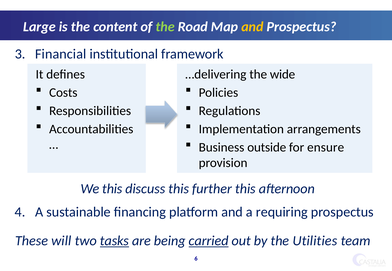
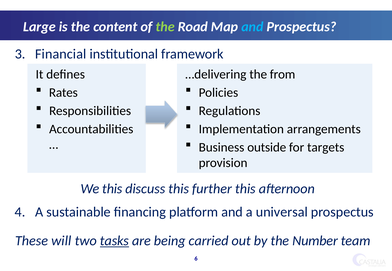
and at (252, 27) colour: yellow -> light blue
wide: wide -> from
Costs: Costs -> Rates
ensure: ensure -> targets
requiring: requiring -> universal
carried underline: present -> none
Utilities: Utilities -> Number
